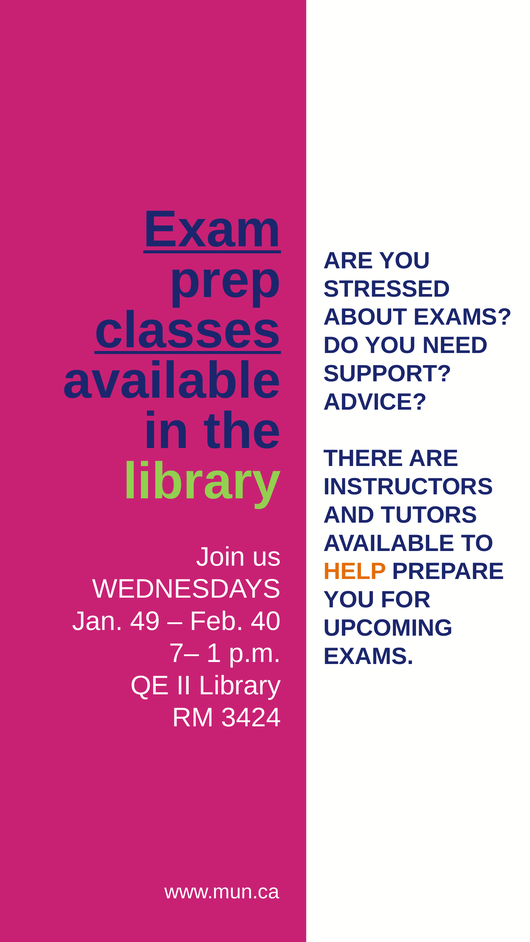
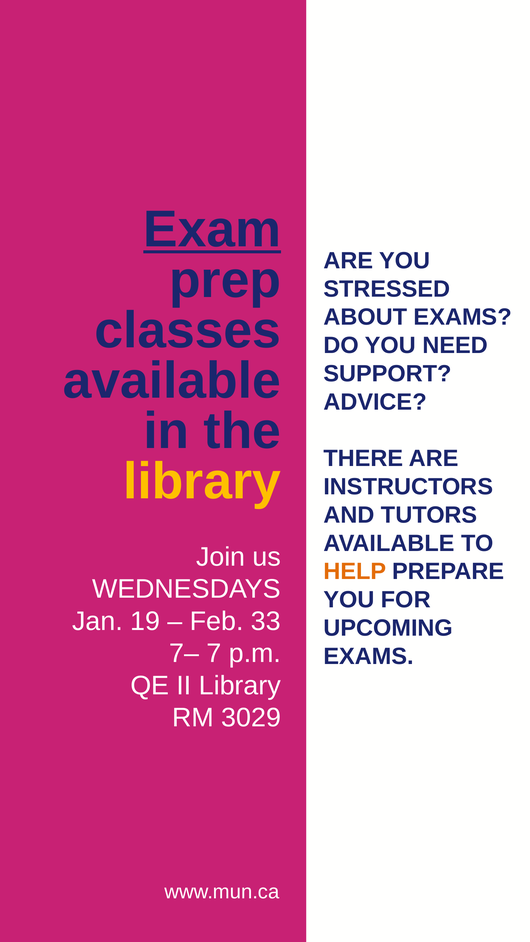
classes underline: present -> none
library at (202, 482) colour: light green -> yellow
49: 49 -> 19
40: 40 -> 33
1: 1 -> 7
3424: 3424 -> 3029
